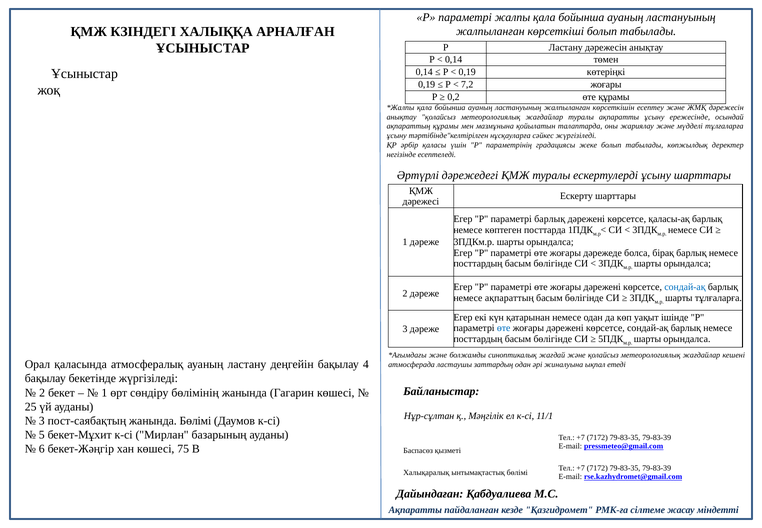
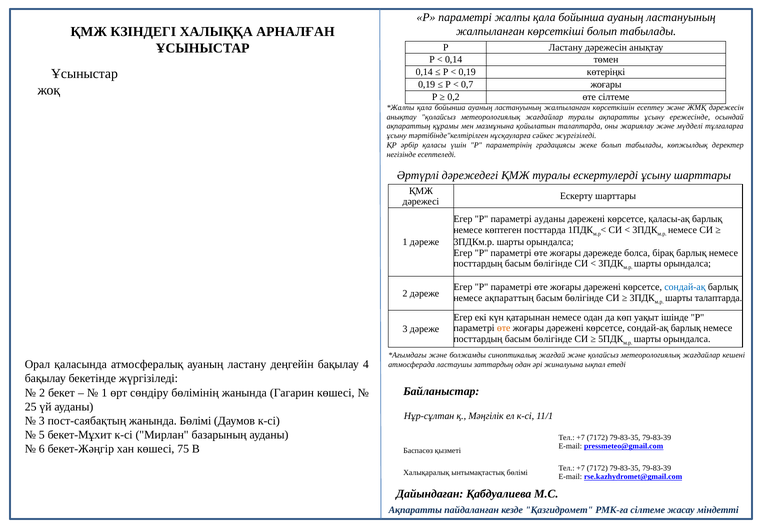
7,2: 7,2 -> 0,7
өте құрамы: құрамы -> сілтеме
параметрі барлық: барлық -> ауданы
шарты тұлғаларға: тұлғаларға -> талаптарда
өте at (504, 328) colour: blue -> orange
